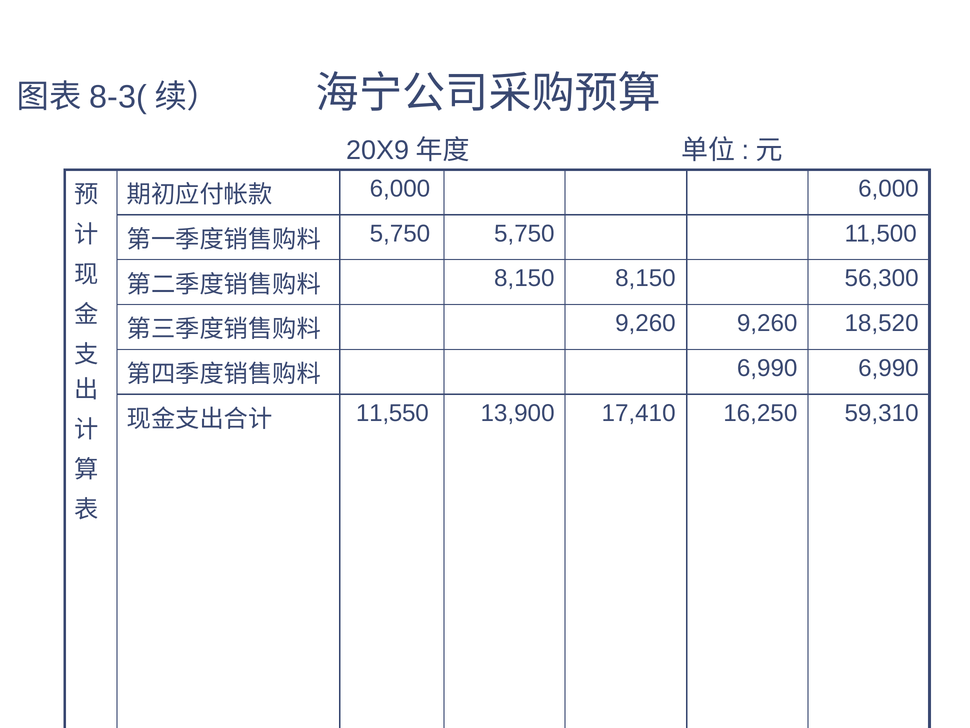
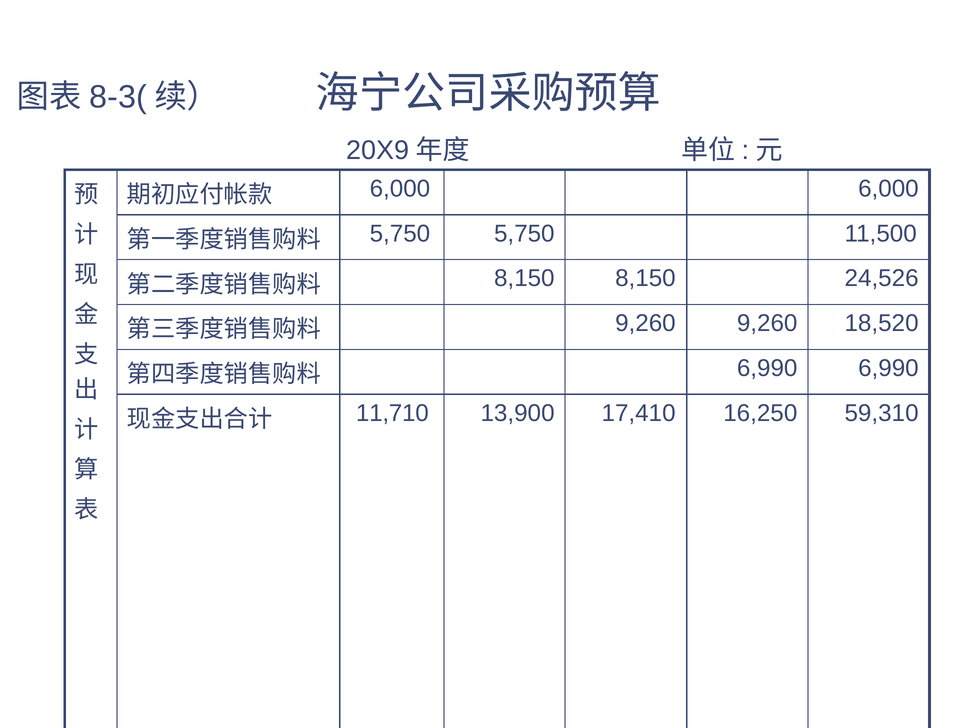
56,300: 56,300 -> 24,526
11,550: 11,550 -> 11,710
